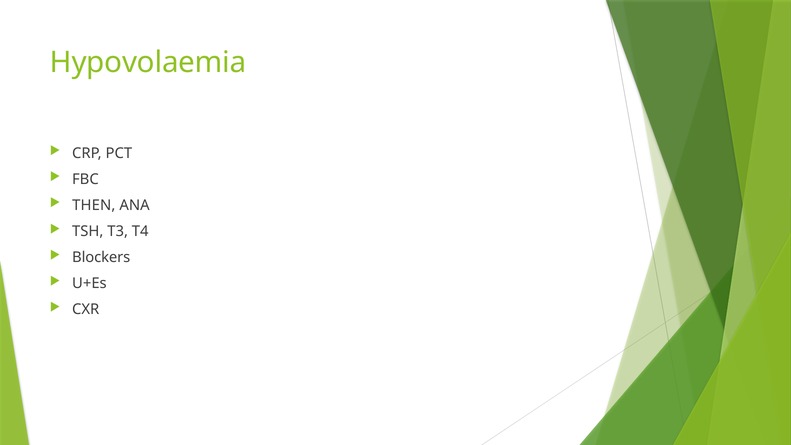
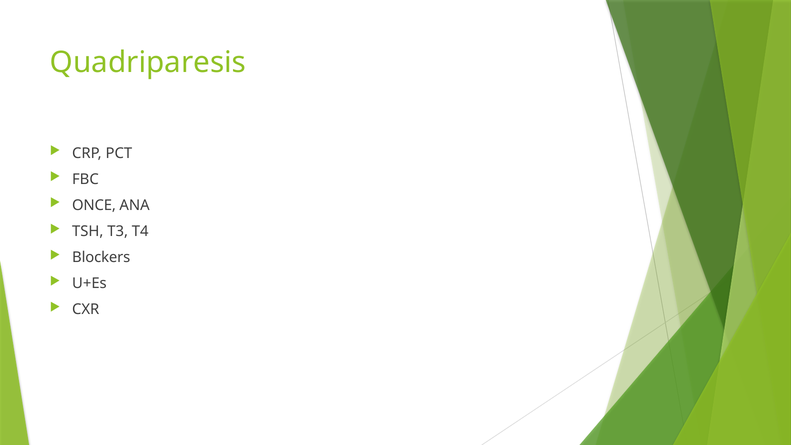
Hypovolaemia: Hypovolaemia -> Quadriparesis
THEN: THEN -> ONCE
